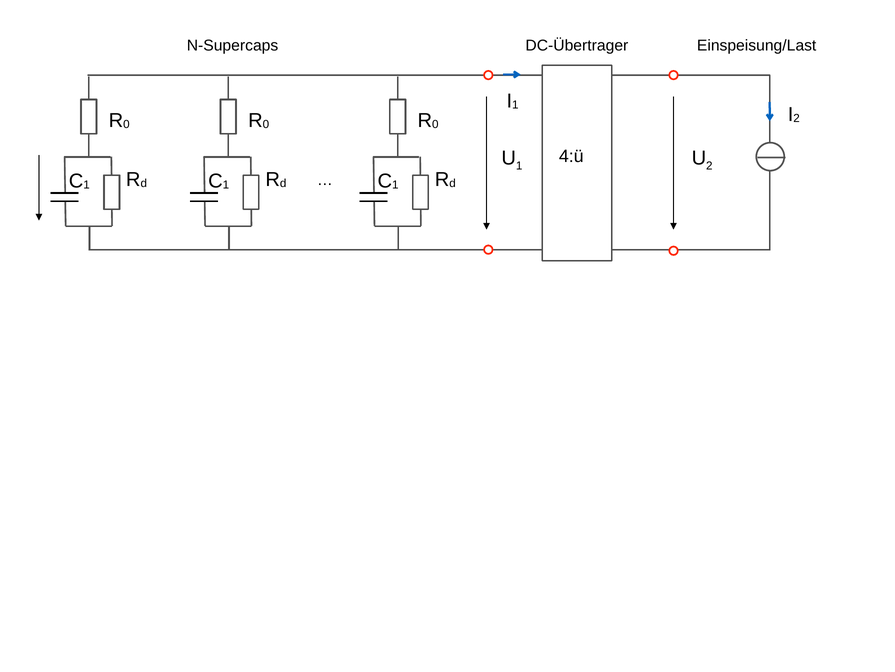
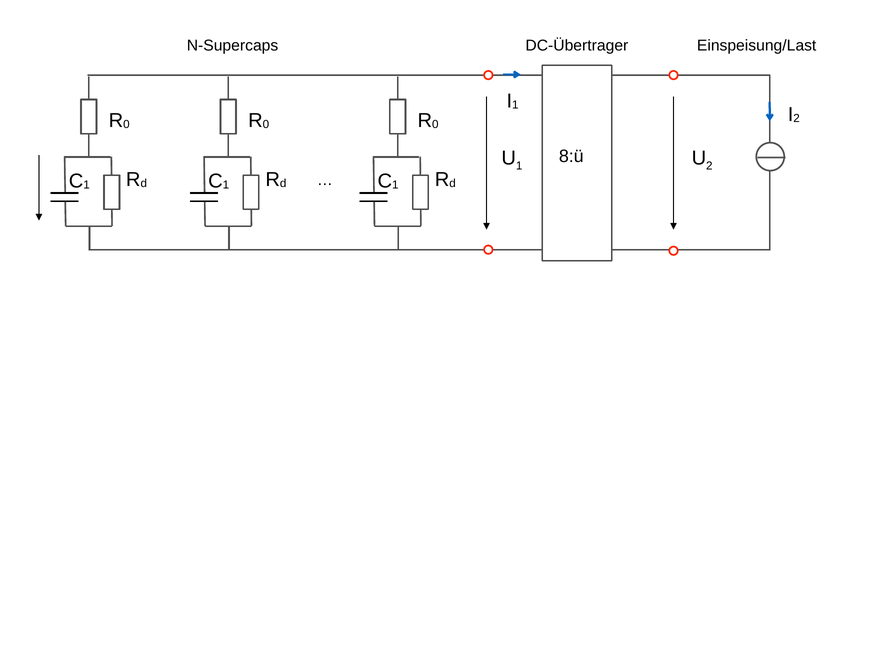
4:ü: 4:ü -> 8:ü
